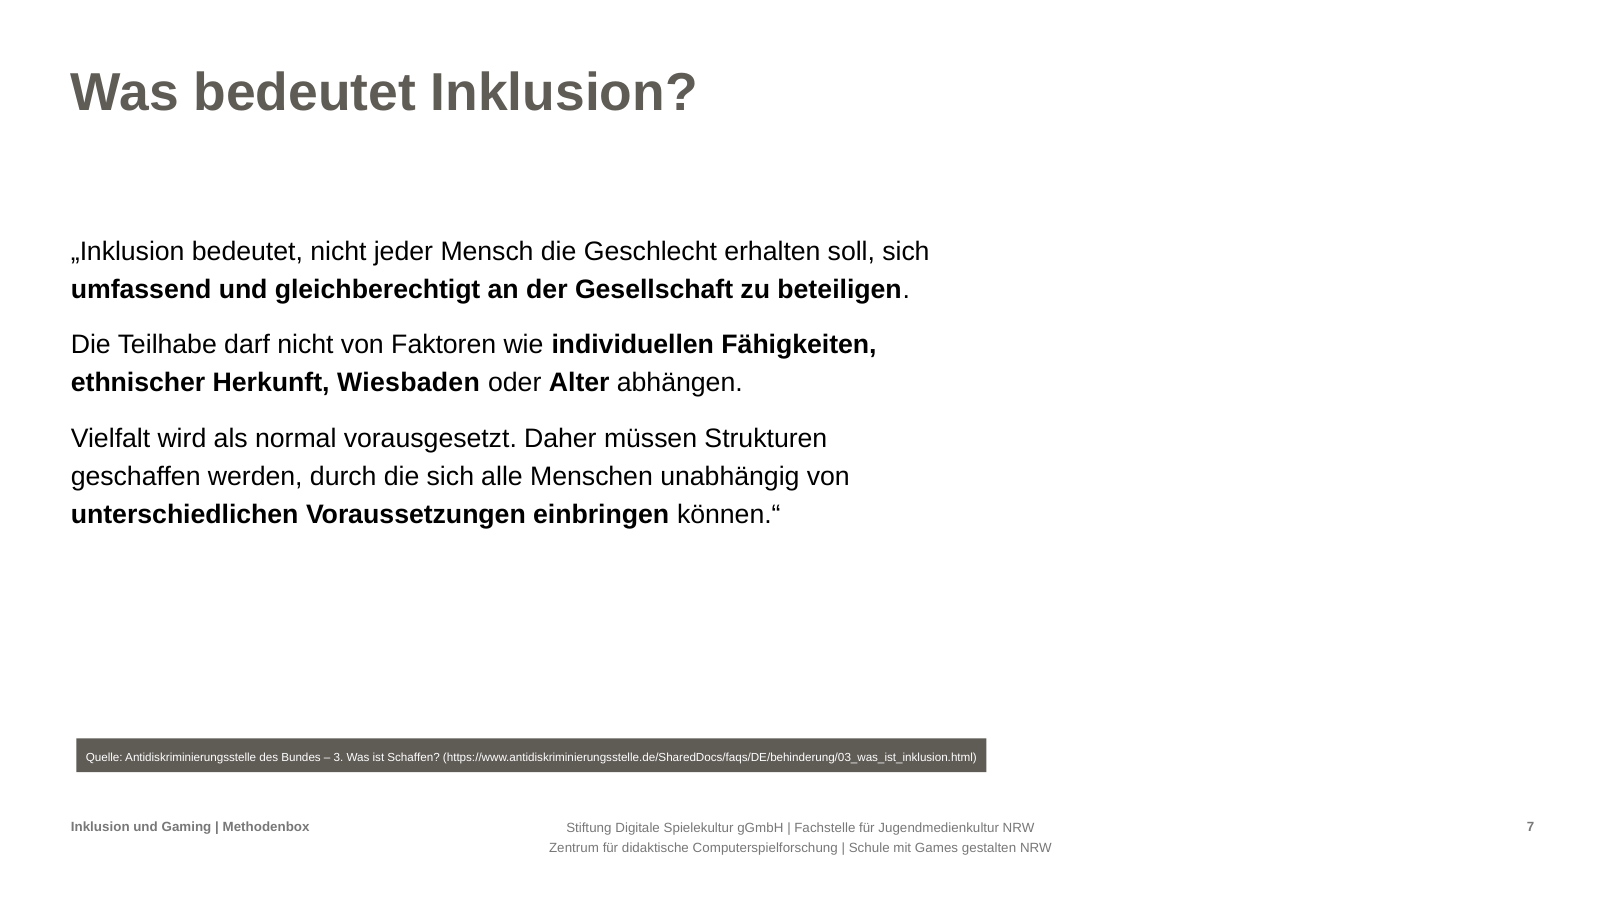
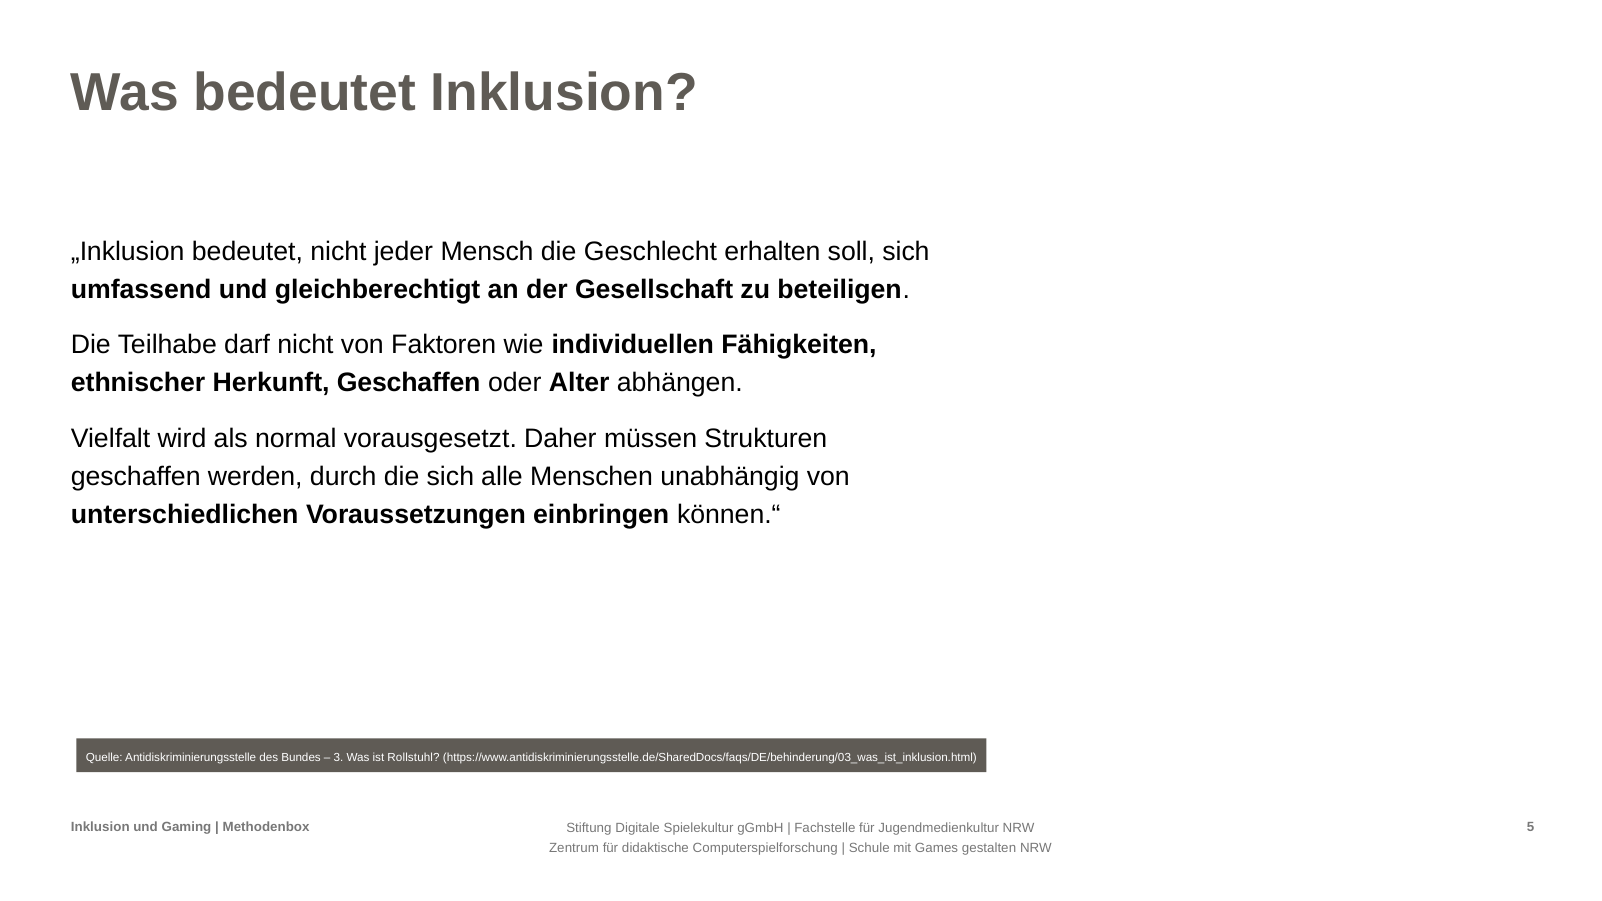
Herkunft Wiesbaden: Wiesbaden -> Geschaffen
Schaffen: Schaffen -> Rollstuhl
7: 7 -> 5
